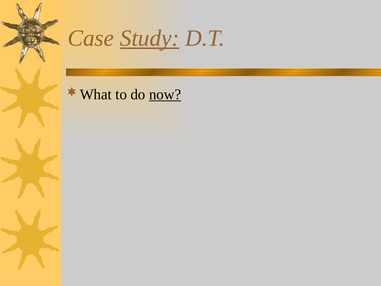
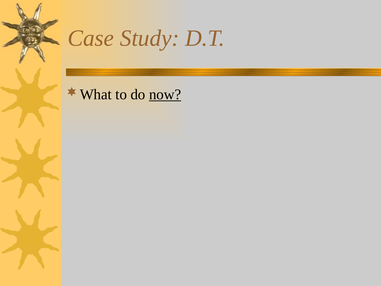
Study underline: present -> none
